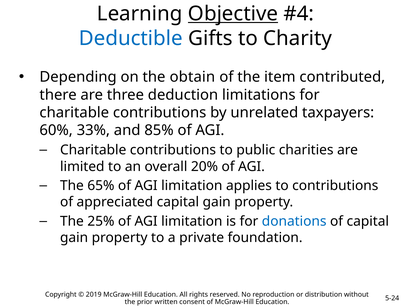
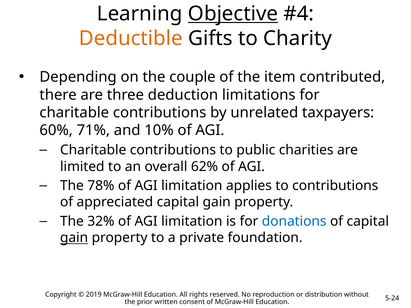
Deductible colour: blue -> orange
obtain: obtain -> couple
33%: 33% -> 71%
85%: 85% -> 10%
20%: 20% -> 62%
65%: 65% -> 78%
25%: 25% -> 32%
gain at (74, 238) underline: none -> present
